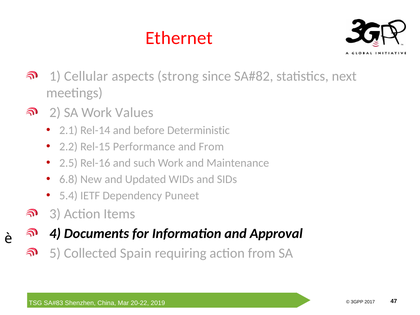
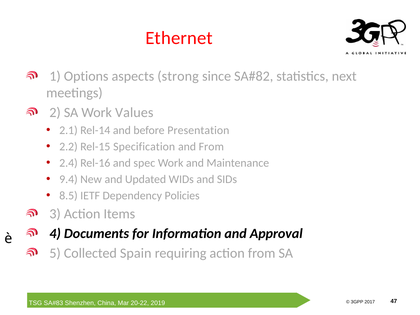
Cellular: Cellular -> Options
Deterministic: Deterministic -> Presentation
Performance: Performance -> Specification
2.5: 2.5 -> 2.4
such: such -> spec
6.8: 6.8 -> 9.4
5.4: 5.4 -> 8.5
Puneet: Puneet -> Policies
